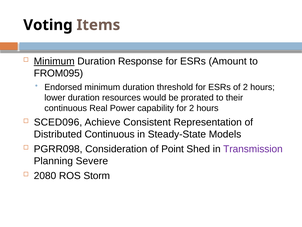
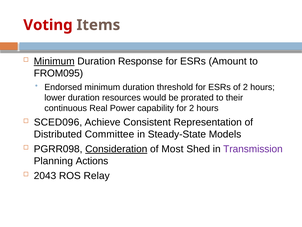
Voting colour: black -> red
Distributed Continuous: Continuous -> Committee
Consideration underline: none -> present
Point: Point -> Most
Severe: Severe -> Actions
2080: 2080 -> 2043
Storm: Storm -> Relay
